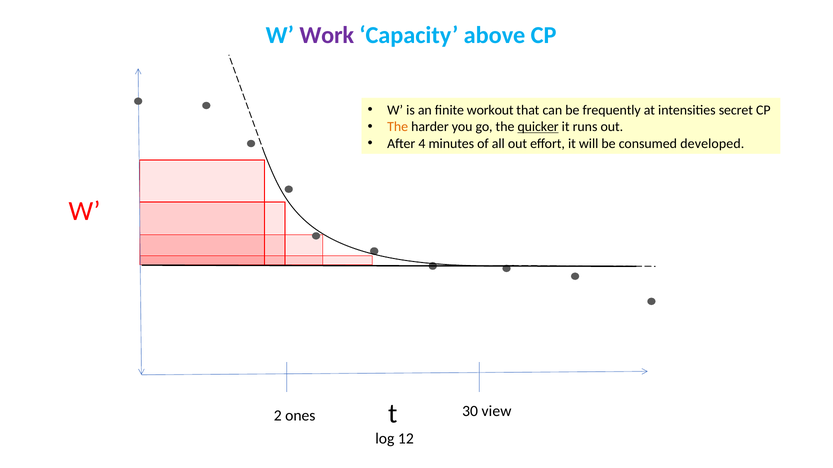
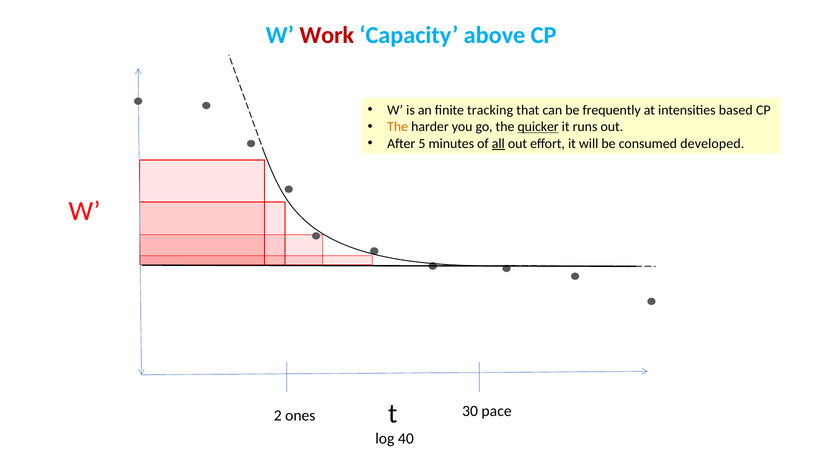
Work colour: purple -> red
workout: workout -> tracking
secret: secret -> based
4: 4 -> 5
all underline: none -> present
view: view -> pace
12: 12 -> 40
